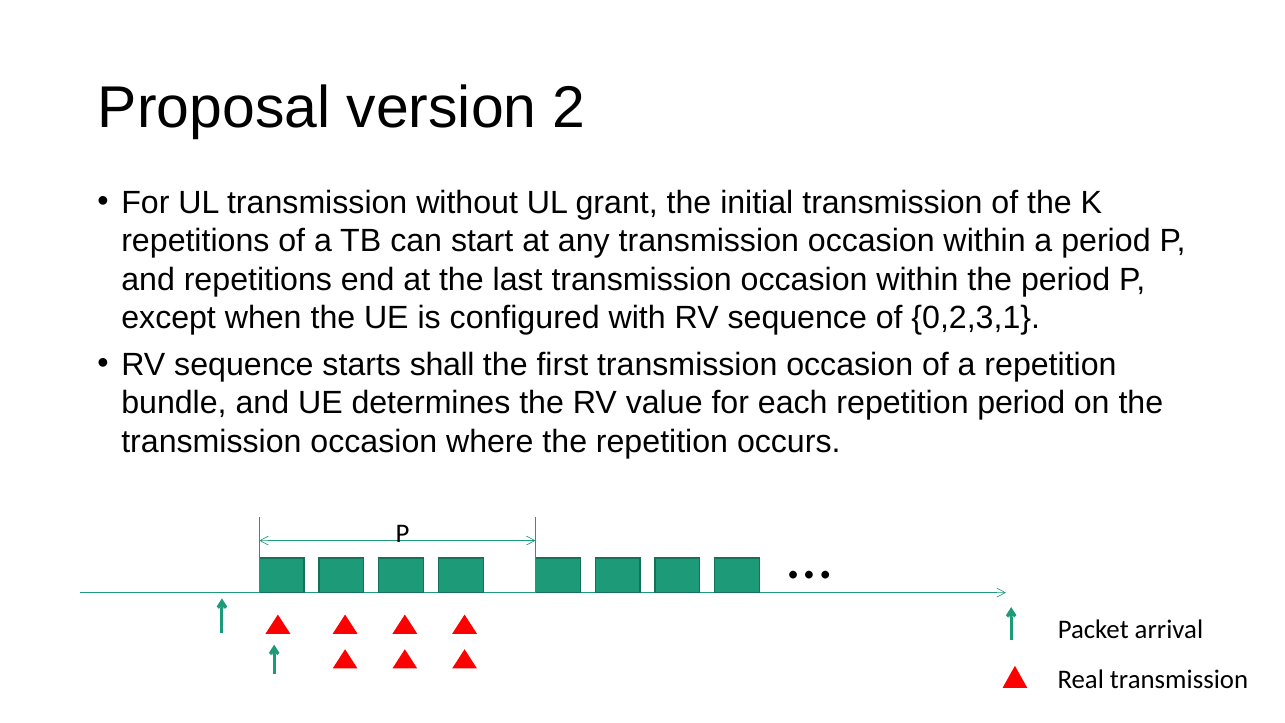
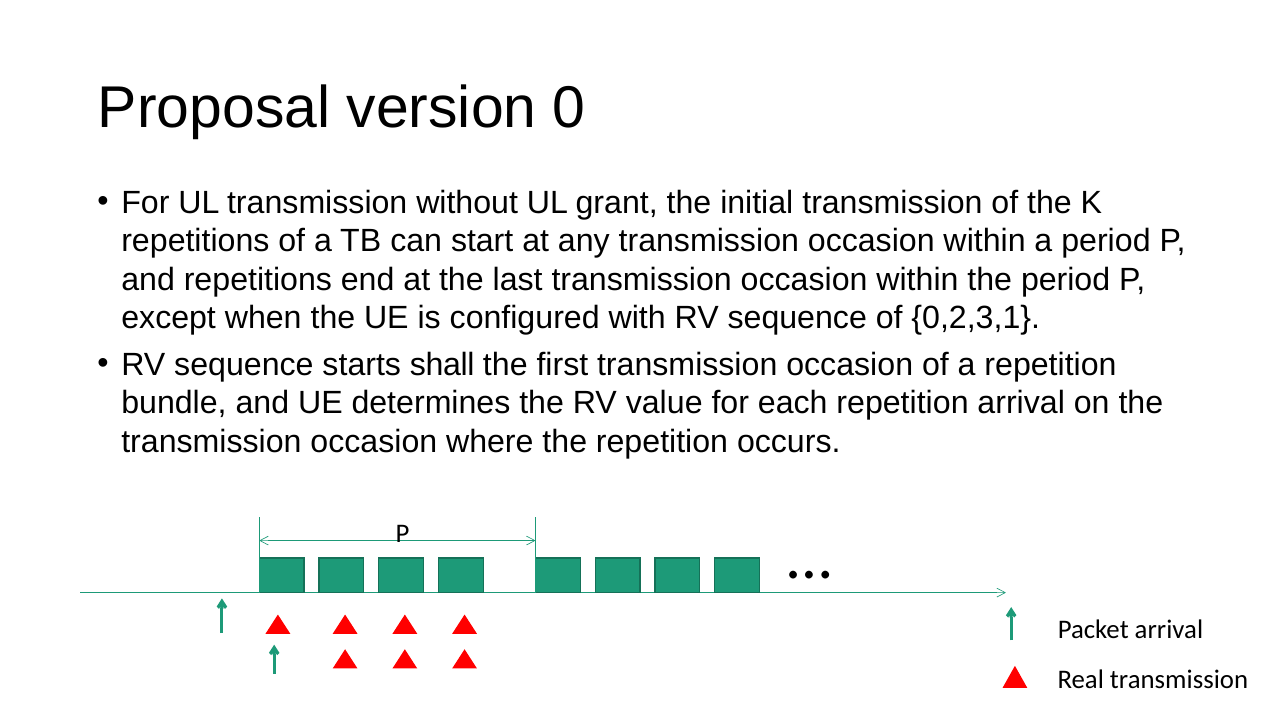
2: 2 -> 0
repetition period: period -> arrival
